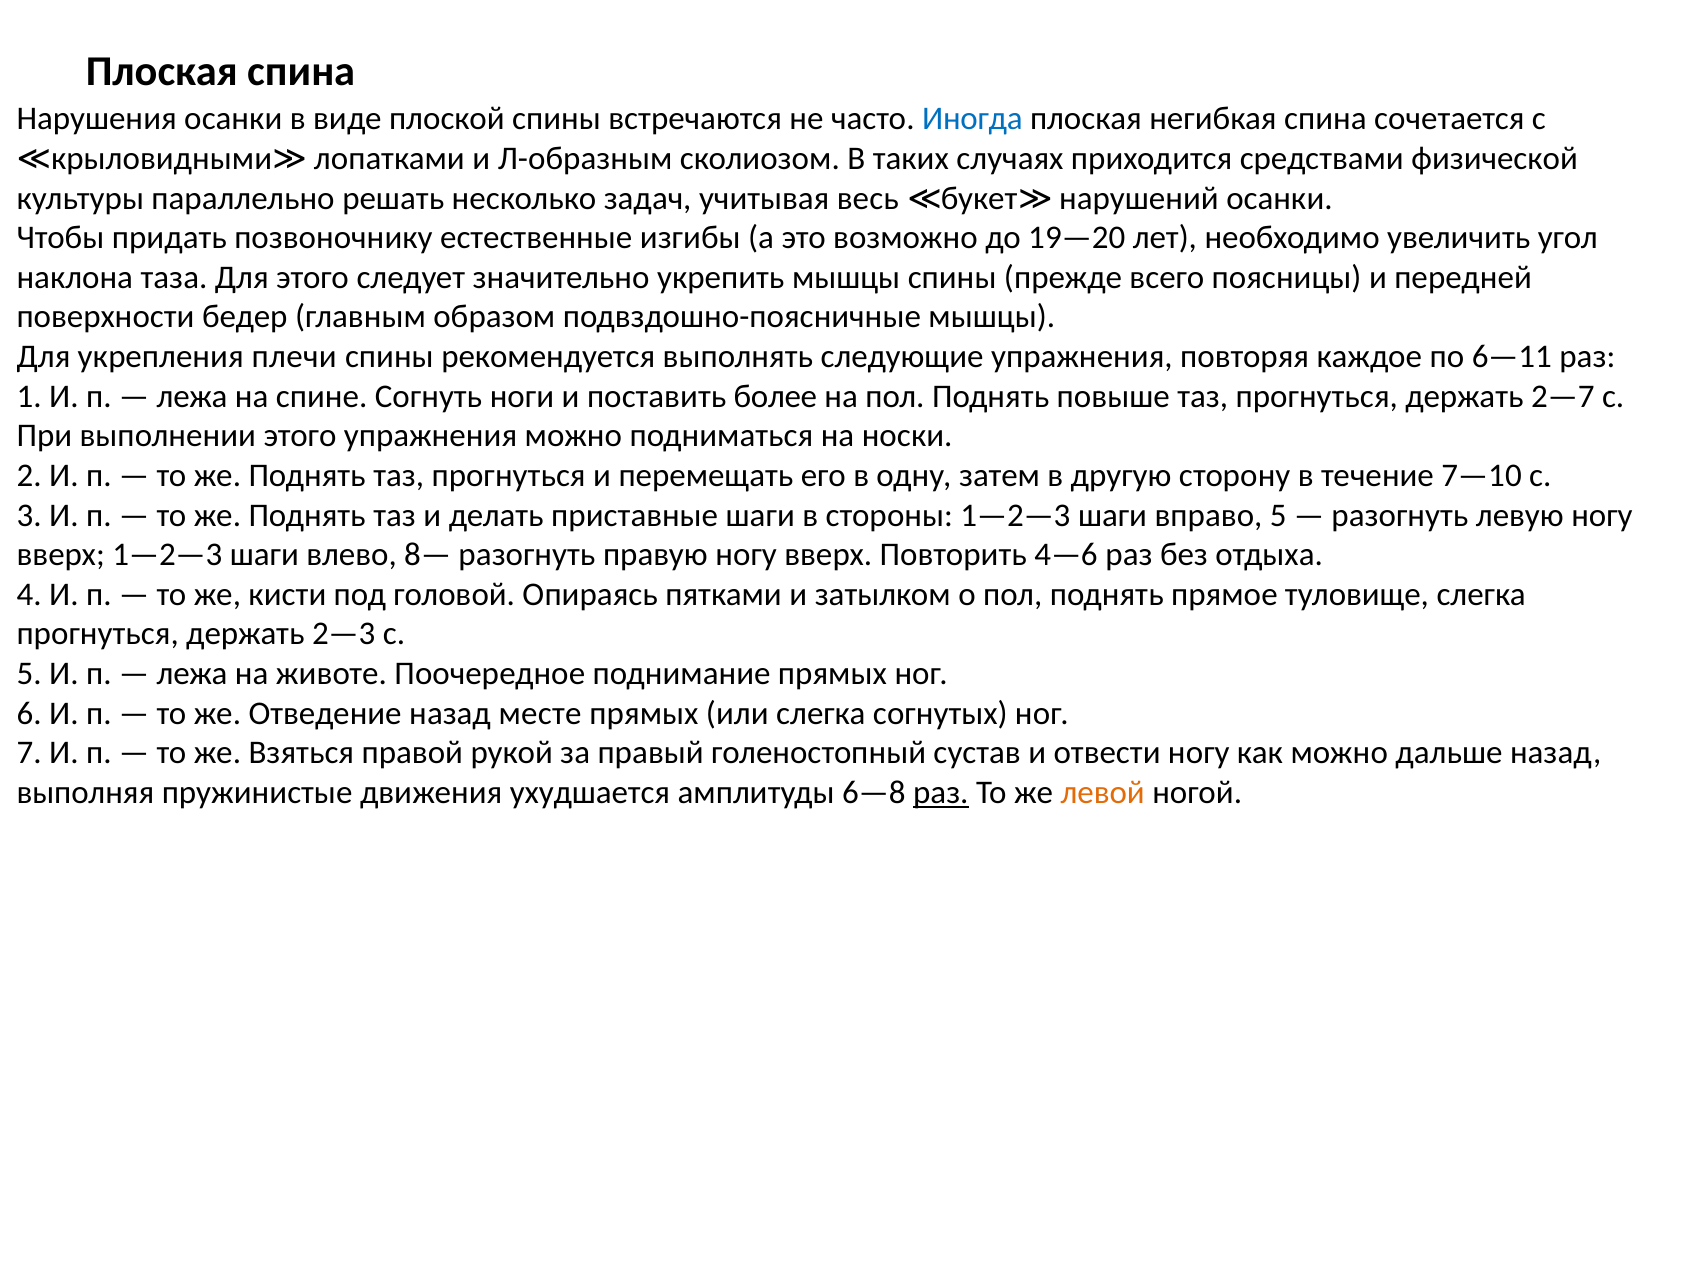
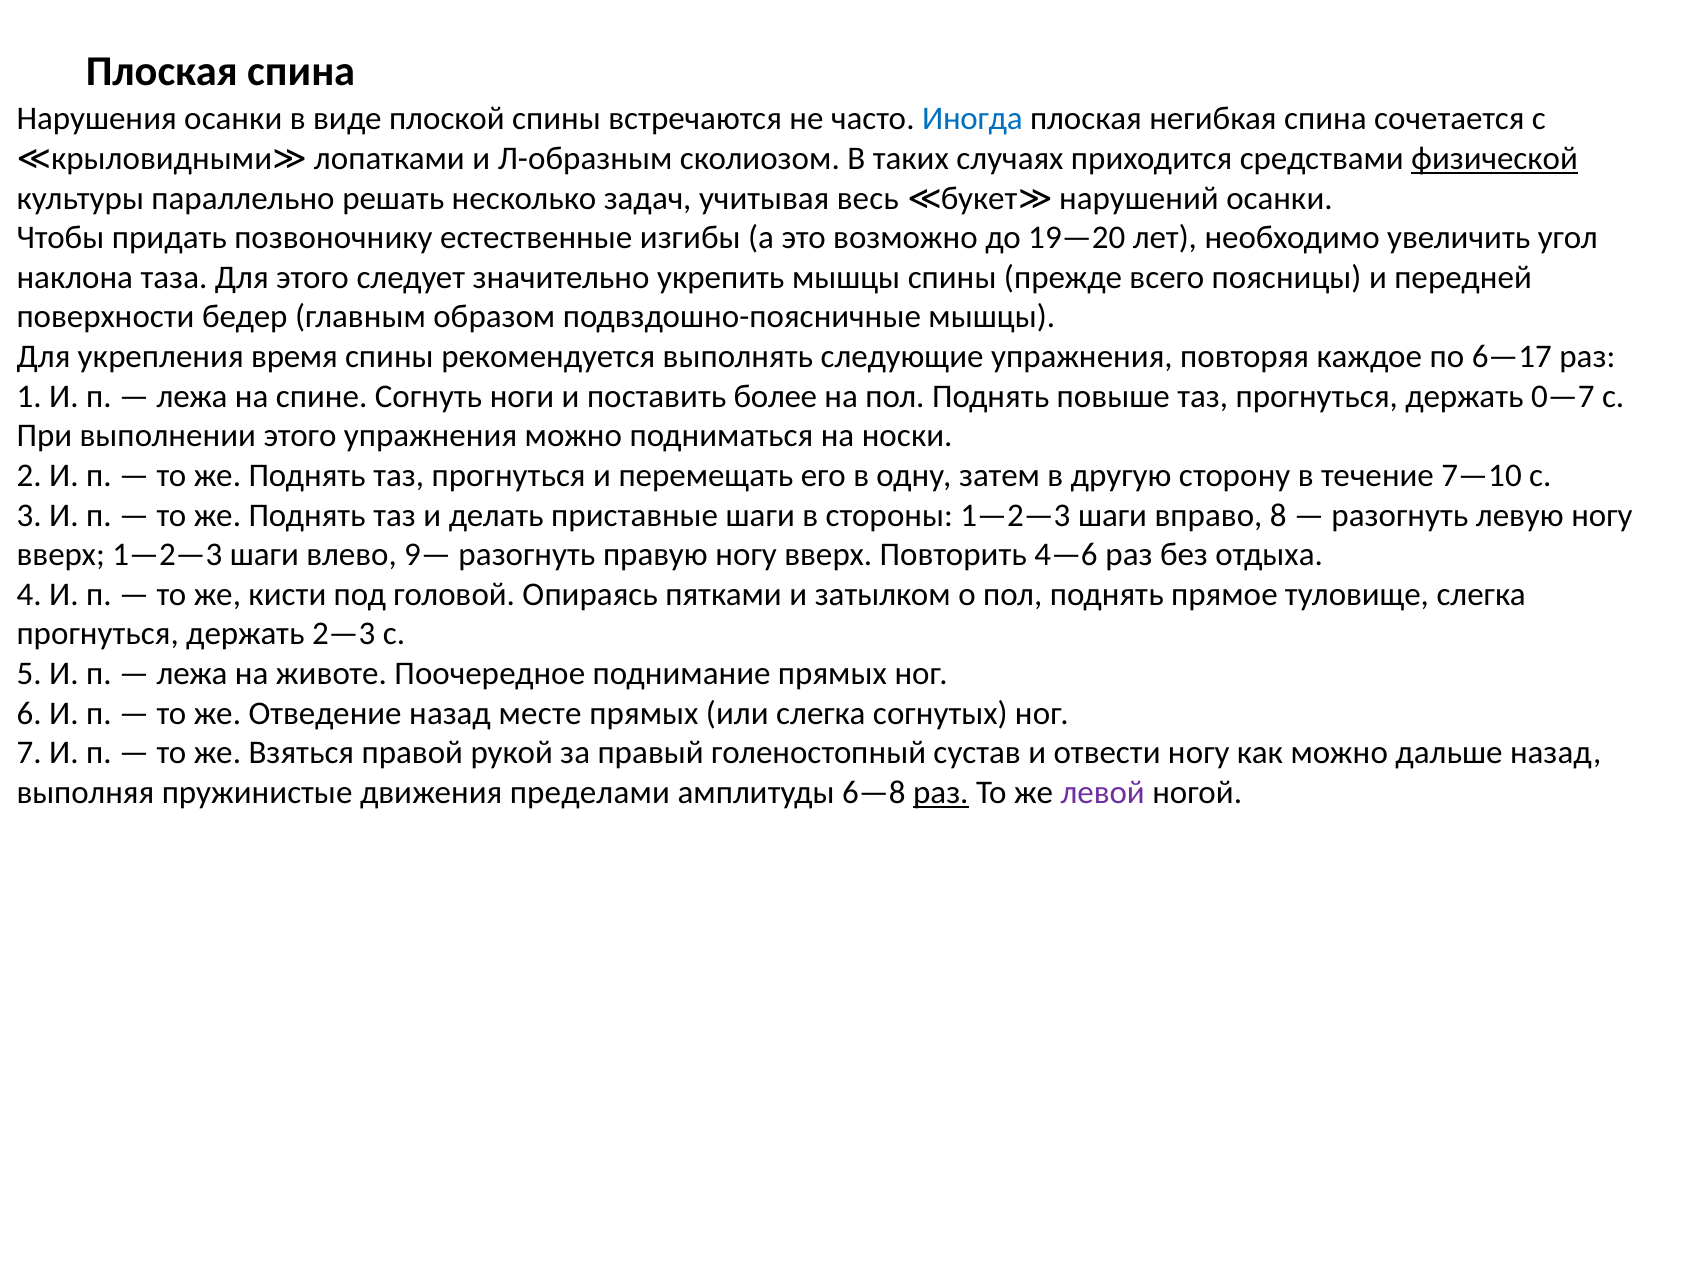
физической underline: none -> present
плечи: плечи -> время
6—11: 6—11 -> 6—17
2—7: 2—7 -> 0—7
вправо 5: 5 -> 8
8—: 8— -> 9—
ухудшается: ухудшается -> пределами
левой colour: orange -> purple
